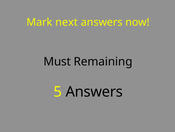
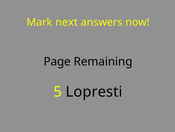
Must: Must -> Page
5 Answers: Answers -> Lopresti
